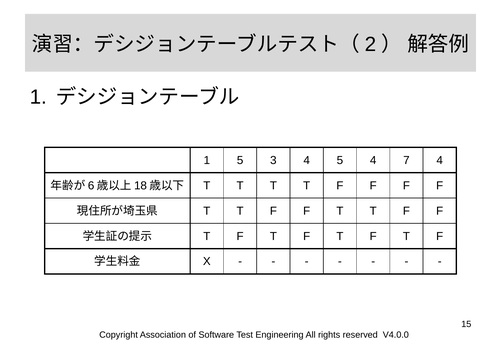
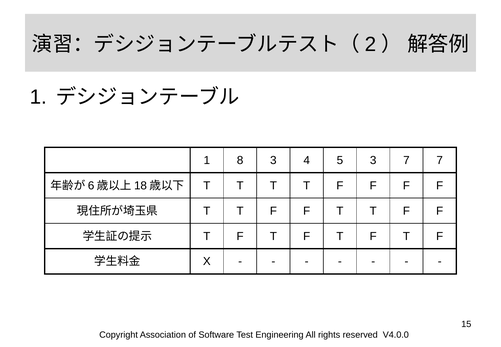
1 5: 5 -> 8
5 4: 4 -> 3
7 4: 4 -> 7
